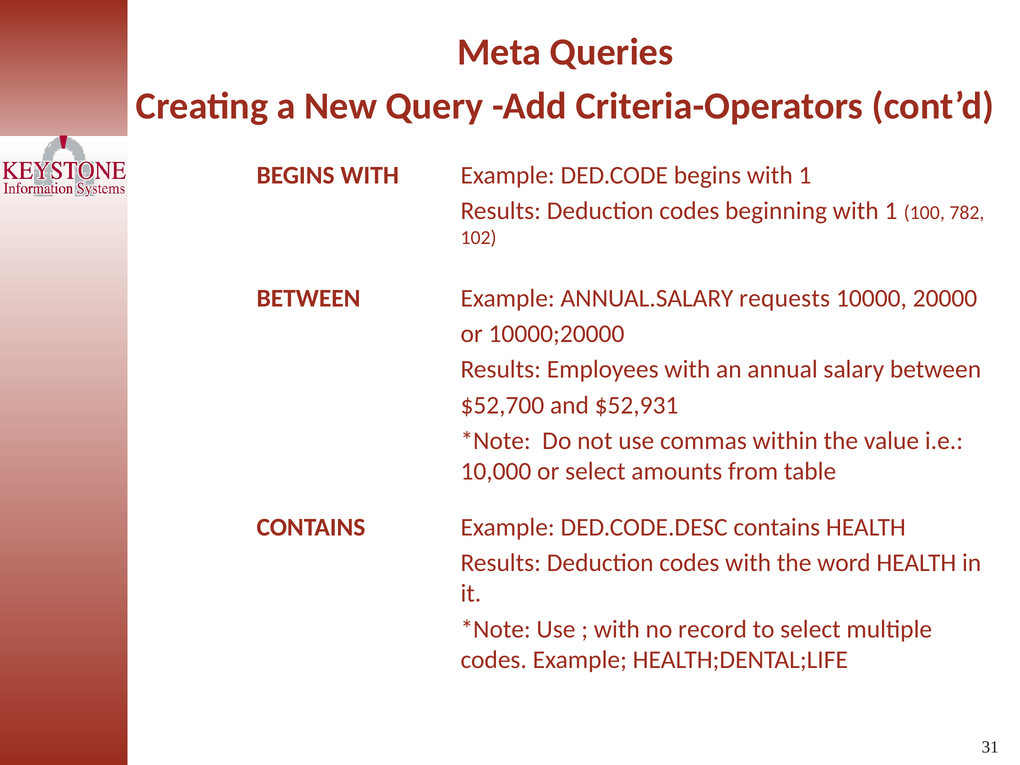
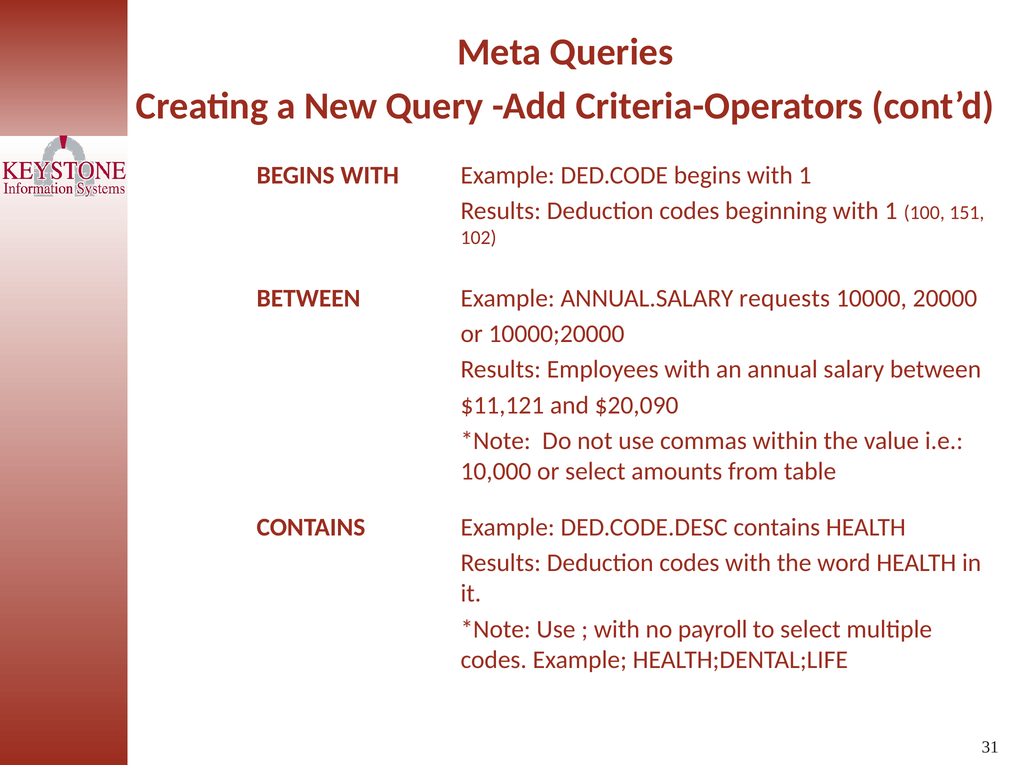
782: 782 -> 151
$52,700: $52,700 -> $11,121
$52,931: $52,931 -> $20,090
record: record -> payroll
